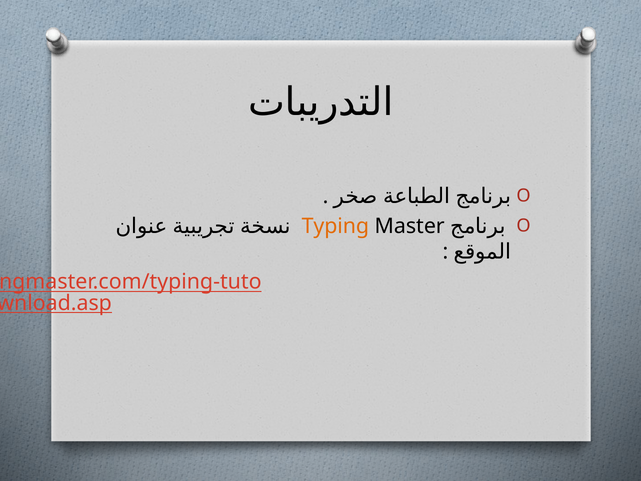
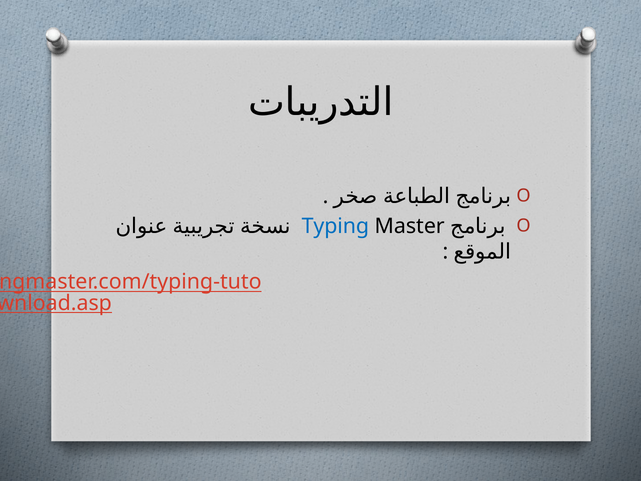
Typing colour: orange -> blue
